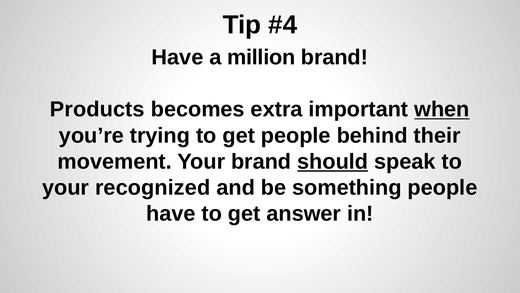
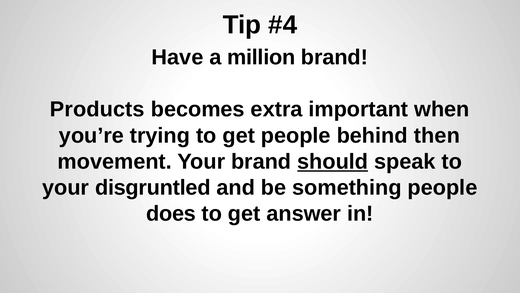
when underline: present -> none
their: their -> then
recognized: recognized -> disgruntled
have at (171, 213): have -> does
